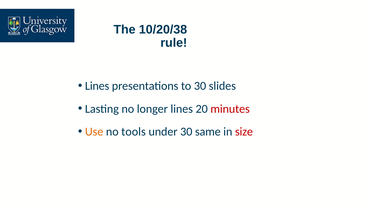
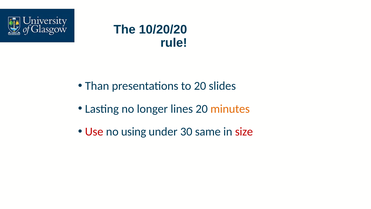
10/20/38: 10/20/38 -> 10/20/20
Lines at (97, 86): Lines -> Than
to 30: 30 -> 20
minutes colour: red -> orange
Use colour: orange -> red
tools: tools -> using
